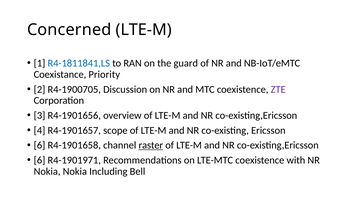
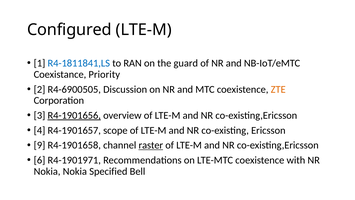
Concerned: Concerned -> Configured
R4-1900705: R4-1900705 -> R4-6900505
ZTE colour: purple -> orange
R4-1901656 underline: none -> present
6 at (40, 145): 6 -> 9
Including: Including -> Specified
